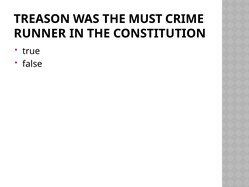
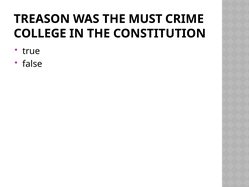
RUNNER: RUNNER -> COLLEGE
